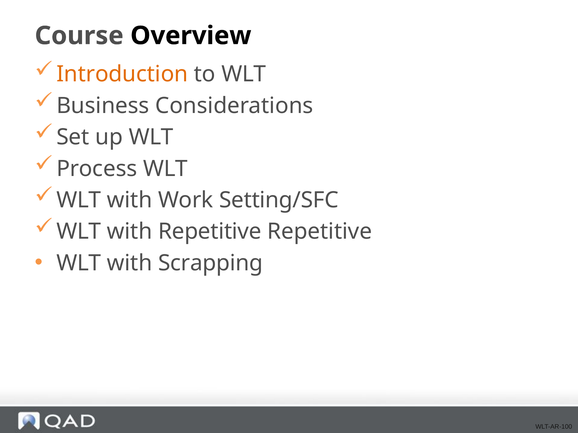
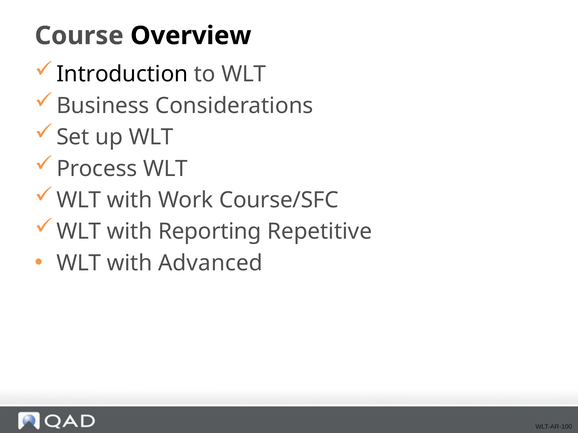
Introduction colour: orange -> black
Setting/SFC: Setting/SFC -> Course/SFC
with Repetitive: Repetitive -> Reporting
Scrapping: Scrapping -> Advanced
